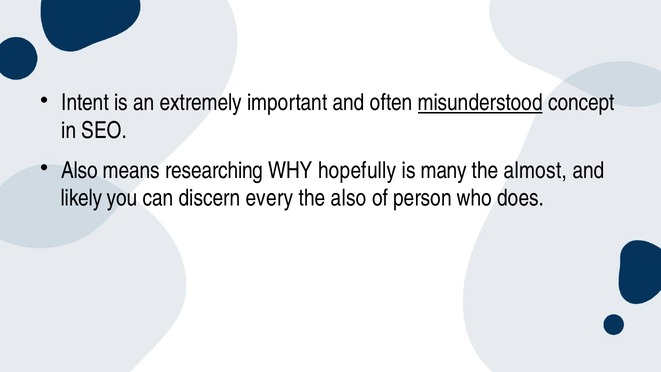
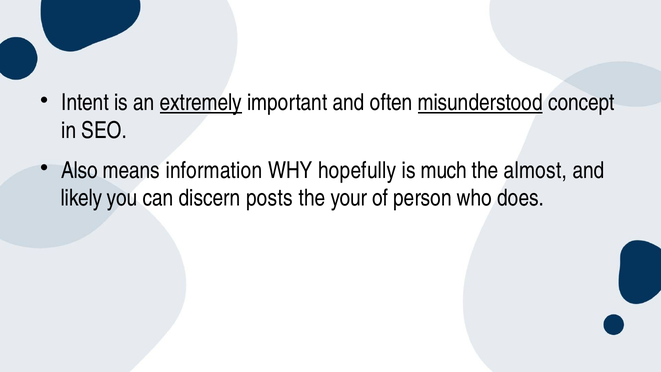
extremely underline: none -> present
researching: researching -> information
many: many -> much
every: every -> posts
the also: also -> your
